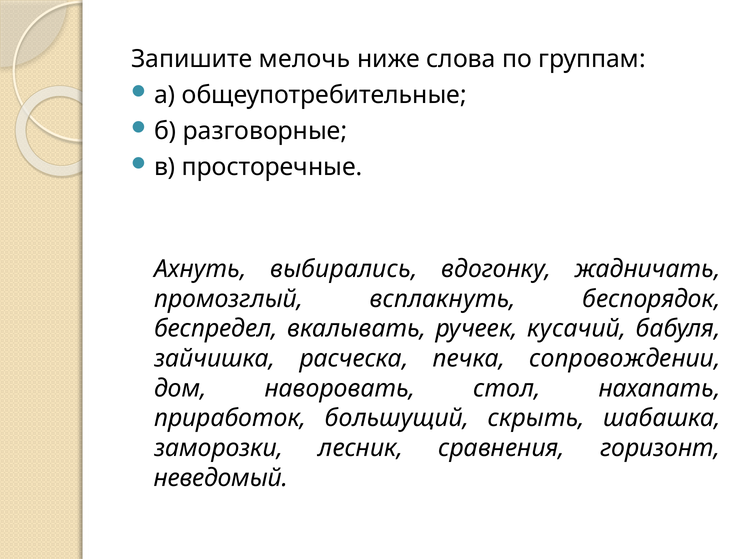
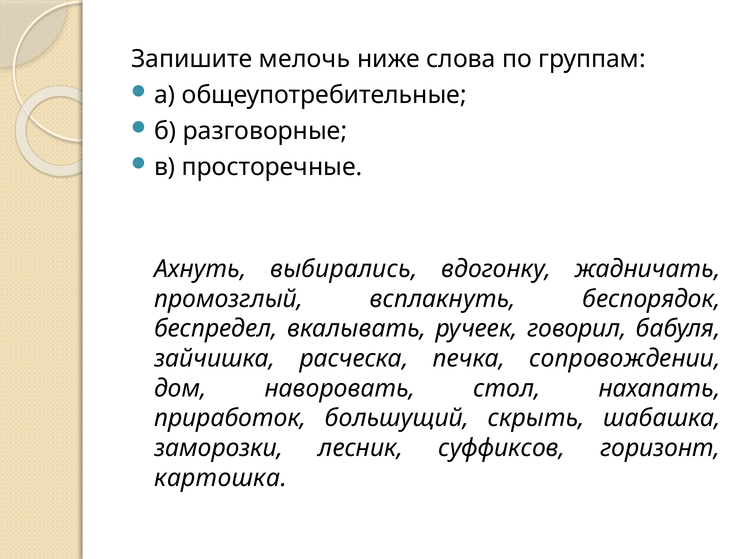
кусачий: кусачий -> говорил
сравнения: сравнения -> суффиксов
неведомый: неведомый -> картошка
